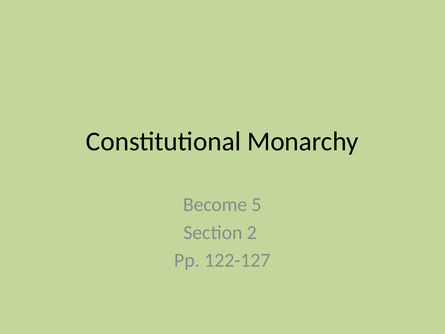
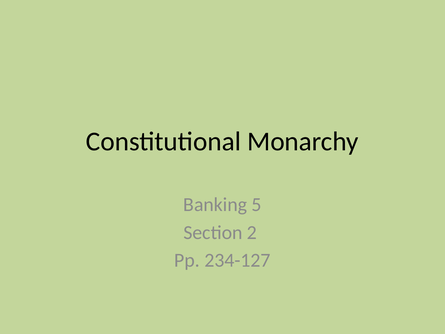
Become: Become -> Banking
122-127: 122-127 -> 234-127
